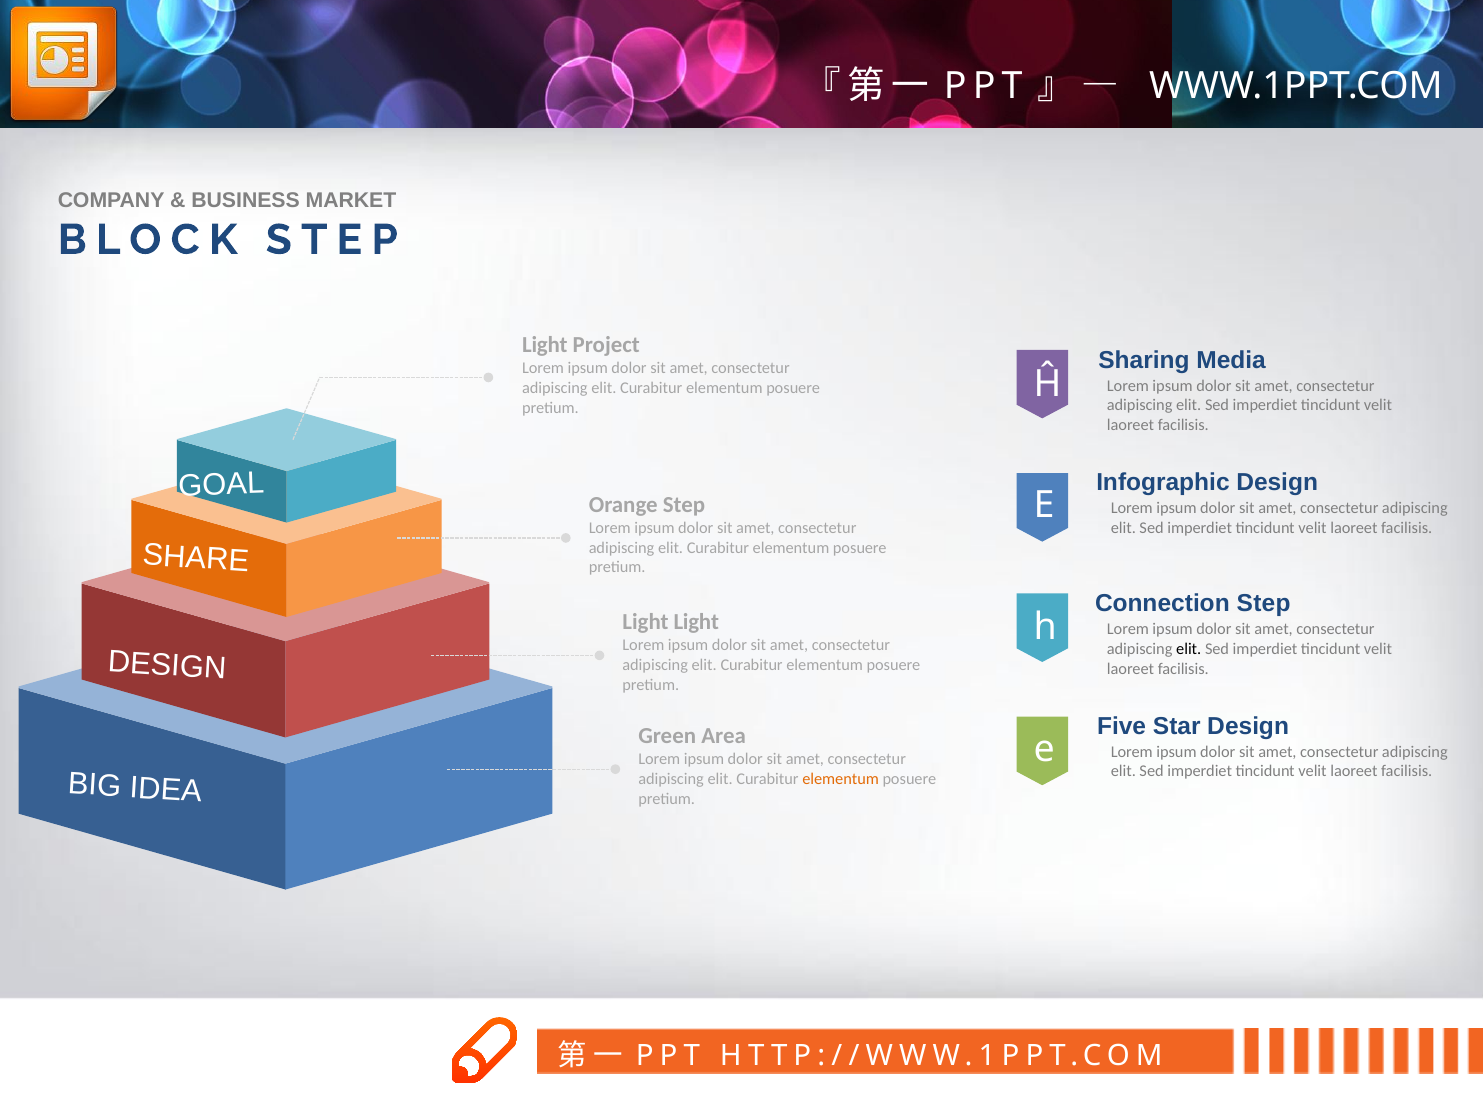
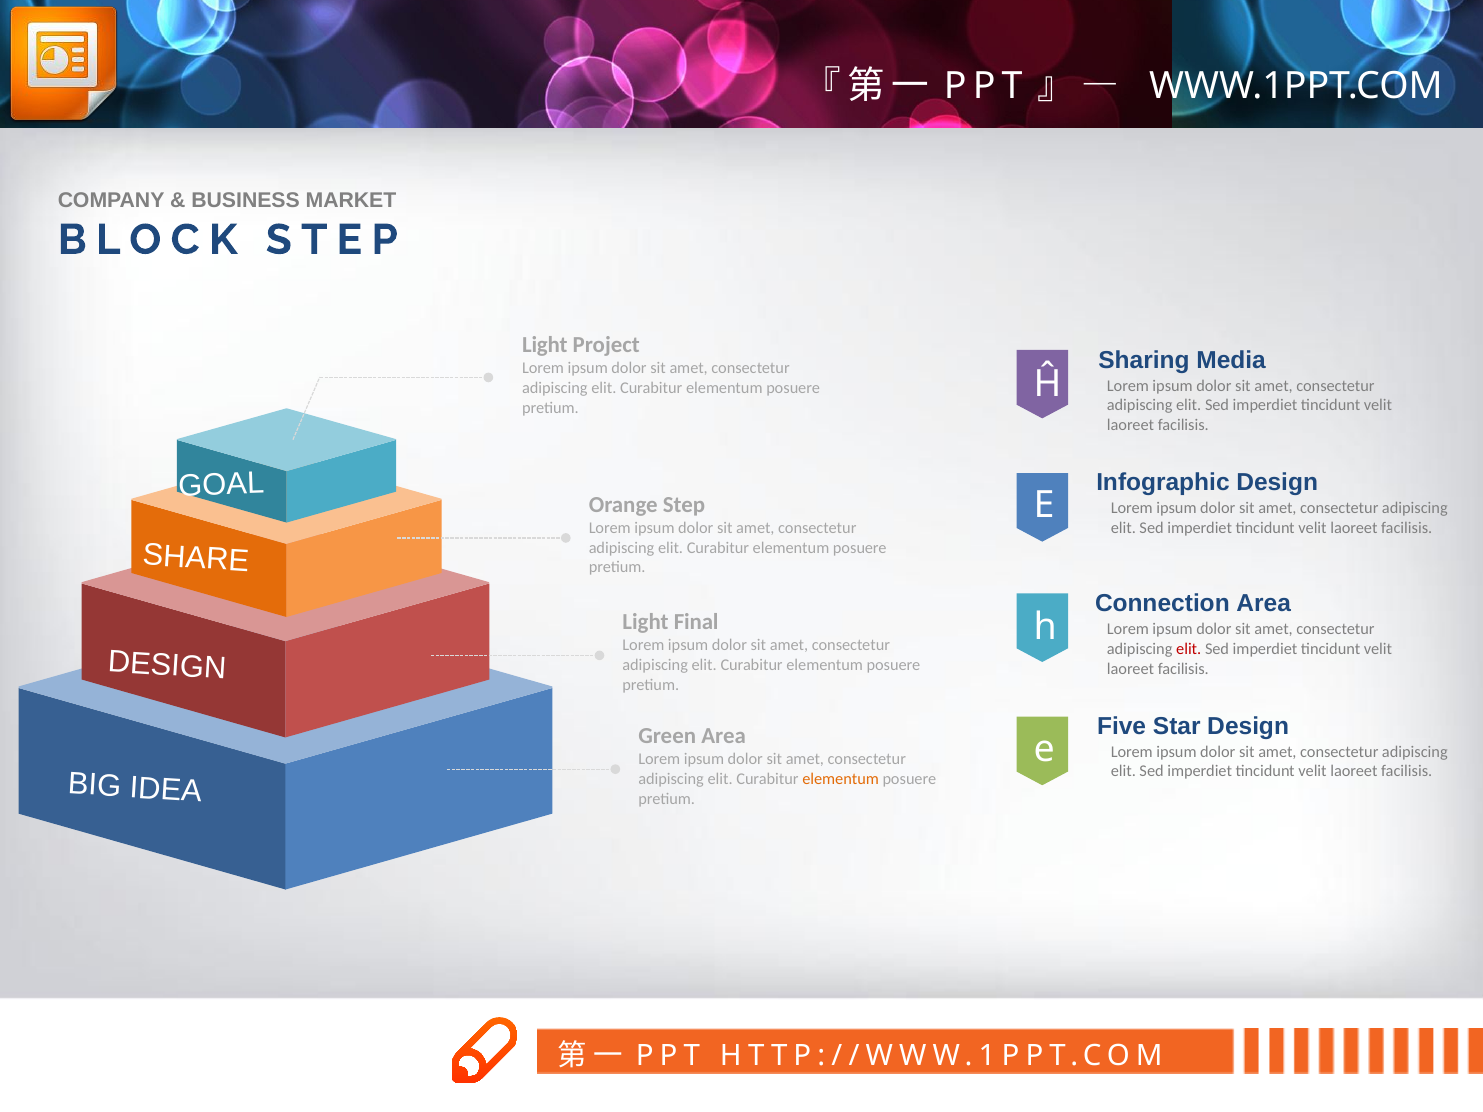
Connection Step: Step -> Area
Light Light: Light -> Final
elit at (1189, 649) colour: black -> red
